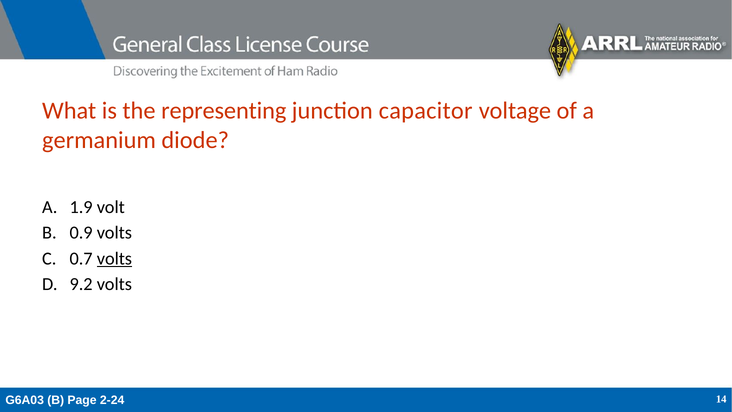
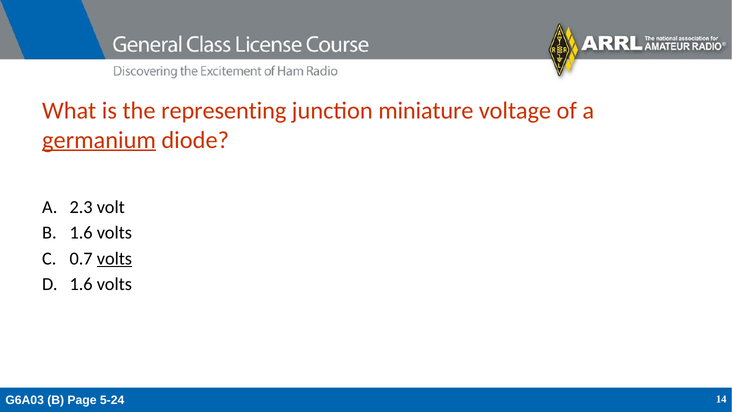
capacitor: capacitor -> miniature
germanium underline: none -> present
1.9: 1.9 -> 2.3
B 0.9: 0.9 -> 1.6
9.2 at (81, 284): 9.2 -> 1.6
2-24: 2-24 -> 5-24
